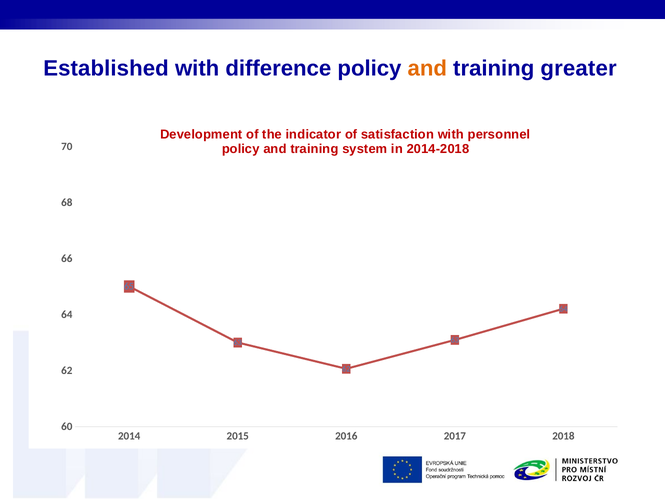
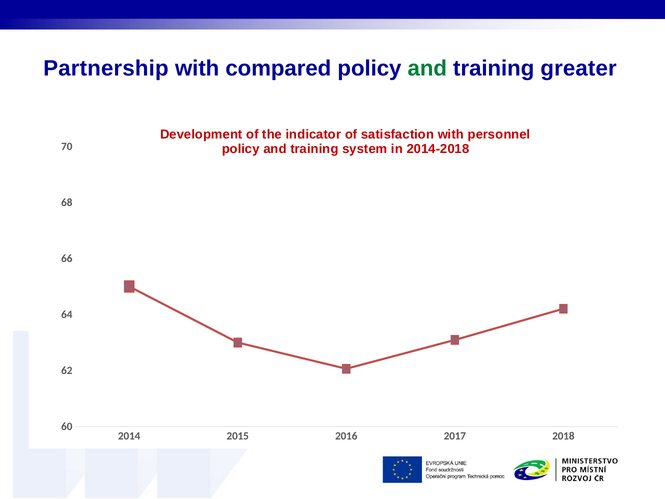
Established: Established -> Partnership
difference: difference -> compared
and at (427, 69) colour: orange -> green
